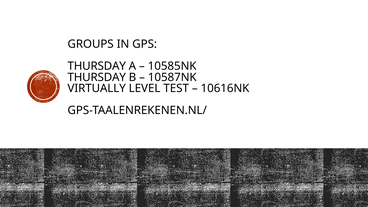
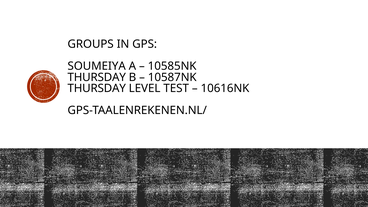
THURSDAY at (97, 66): THURSDAY -> SOUMEIYA
VIRTUALLY at (97, 88): VIRTUALLY -> THURSDAY
